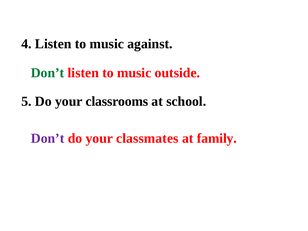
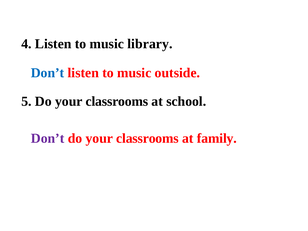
against: against -> library
Don’t at (48, 73) colour: green -> blue
classmates at (147, 138): classmates -> classrooms
